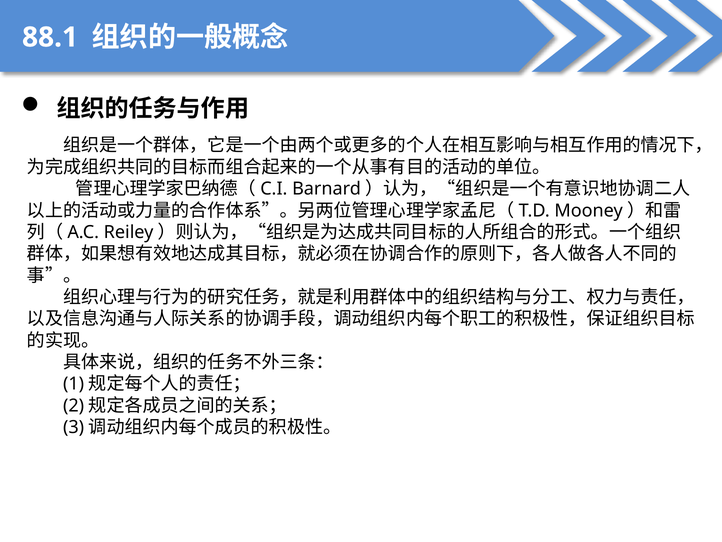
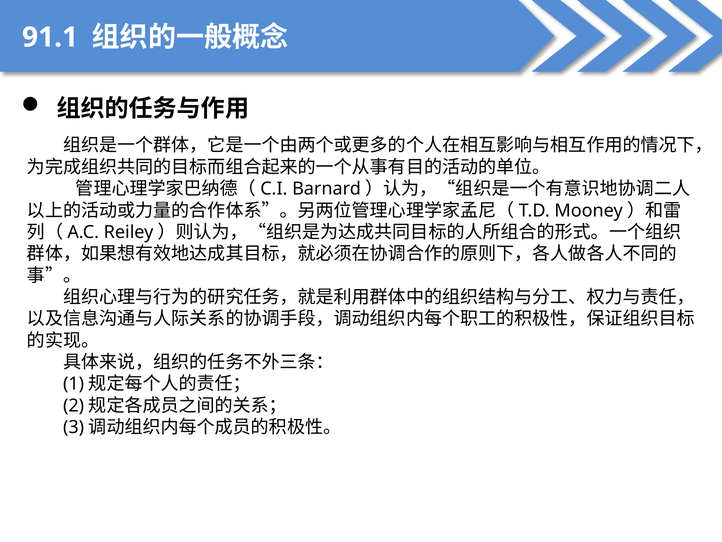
88.1: 88.1 -> 91.1
